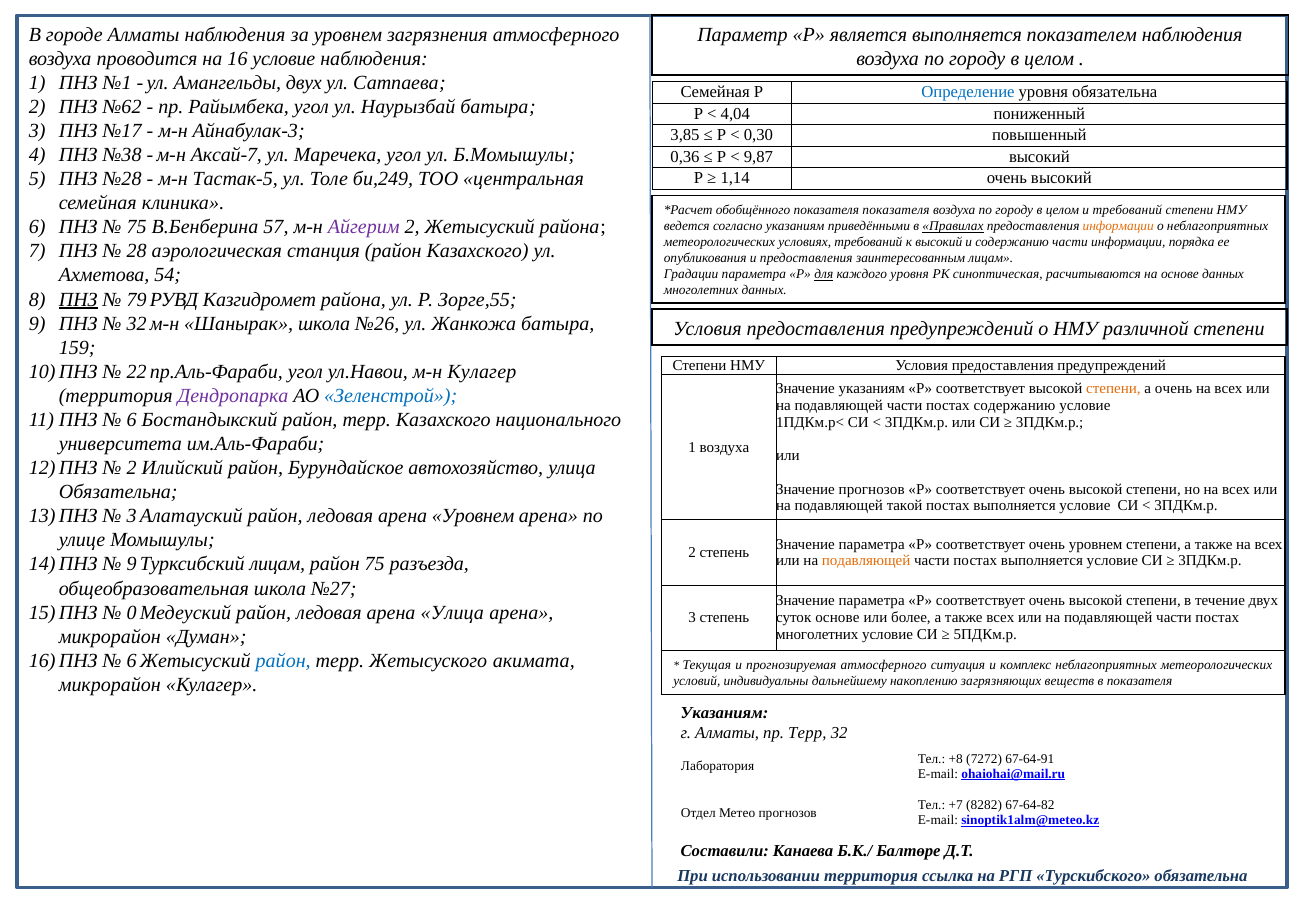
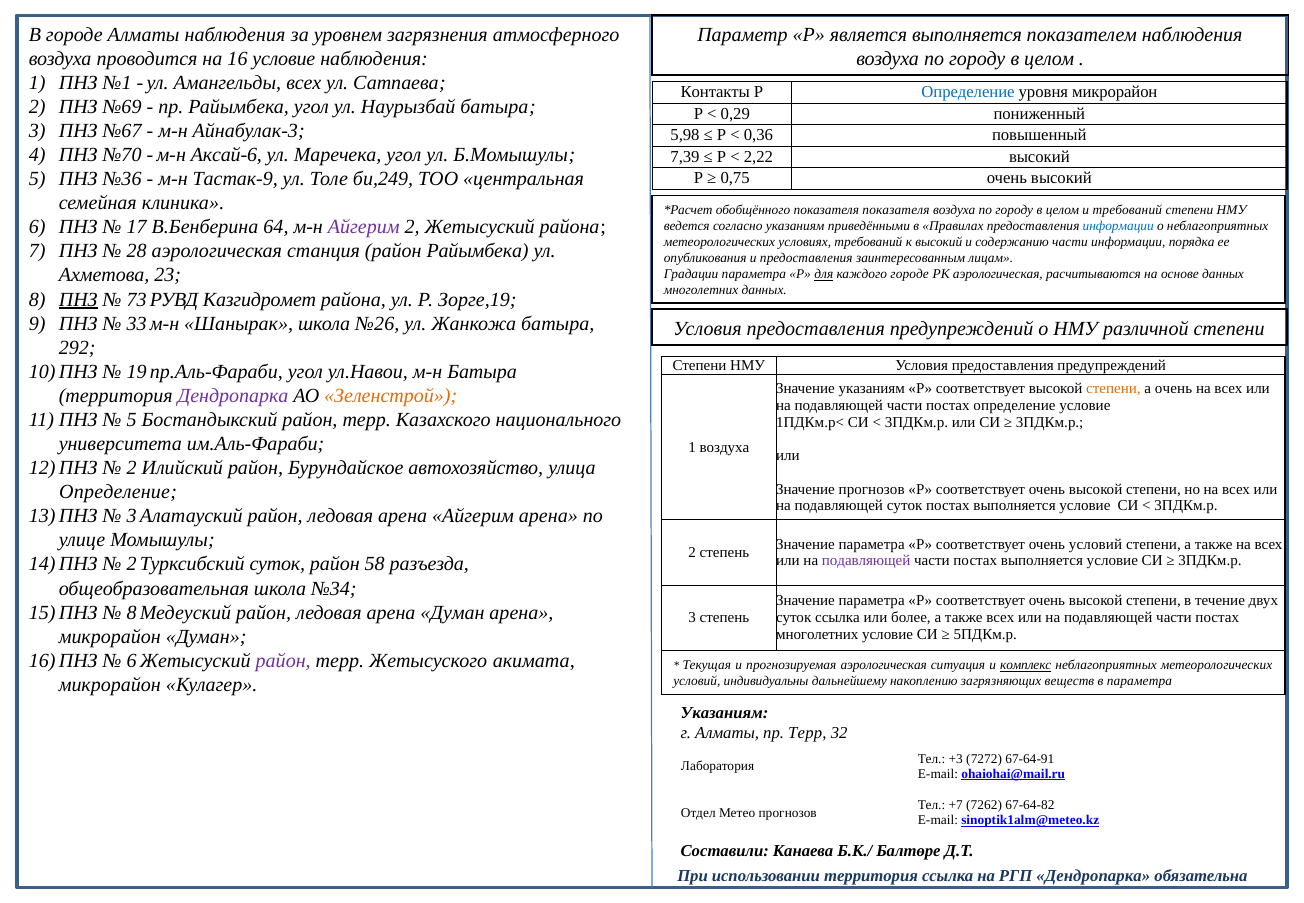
Амангельды двух: двух -> всех
Семейная at (715, 92): Семейная -> Контакты
уровня обязательна: обязательна -> микрорайон
№62: №62 -> №69
4,04: 4,04 -> 0,29
№17: №17 -> №67
3,85: 3,85 -> 5,98
0,30: 0,30 -> 0,36
№38: №38 -> №70
Аксай-7: Аксай-7 -> Аксай-6
0,36: 0,36 -> 7,39
9,87: 9,87 -> 2,22
№28: №28 -> №36
Тастак-5: Тастак-5 -> Тастак-9
1,14: 1,14 -> 0,75
75 at (137, 227): 75 -> 17
57: 57 -> 64
Правилах underline: present -> none
информации at (1118, 226) colour: orange -> blue
район Казахского: Казахского -> Райымбека
54: 54 -> 23
каждого уровня: уровня -> городе
РК синоптическая: синоптическая -> аэрологическая
79: 79 -> 73
Зорге,55: Зорге,55 -> Зорге,19
32 at (137, 323): 32 -> 33
159: 159 -> 292
22: 22 -> 19
м-н Кулагер: Кулагер -> Батыра
Зеленстрой colour: blue -> orange
постах содержанию: содержанию -> определение
6 at (132, 420): 6 -> 5
Обязательна at (118, 492): Обязательна -> Определение
подавляющей такой: такой -> суток
арена Уровнем: Уровнем -> Айгерим
очень уровнем: уровнем -> условий
подавляющей at (866, 561) colour: orange -> purple
9 at (132, 564): 9 -> 2
Турксибский лицам: лицам -> суток
район 75: 75 -> 58
№27: №27 -> №34
0 at (132, 612): 0 -> 8
арена Улица: Улица -> Думан
суток основе: основе -> ссылка
район at (283, 660) colour: blue -> purple
прогнозируемая атмосферного: атмосферного -> аэрологическая
комплекс underline: none -> present
в показателя: показателя -> параметра
+8: +8 -> +3
8282: 8282 -> 7262
РГП Турскибского: Турскибского -> Дендропарка
